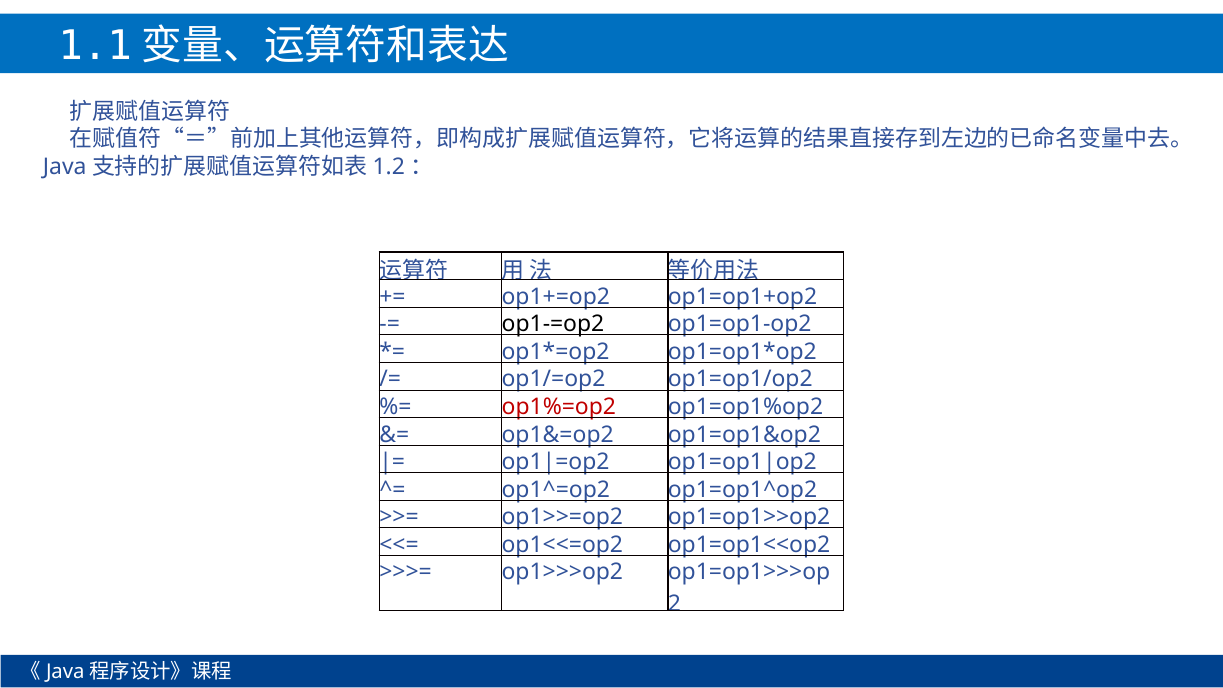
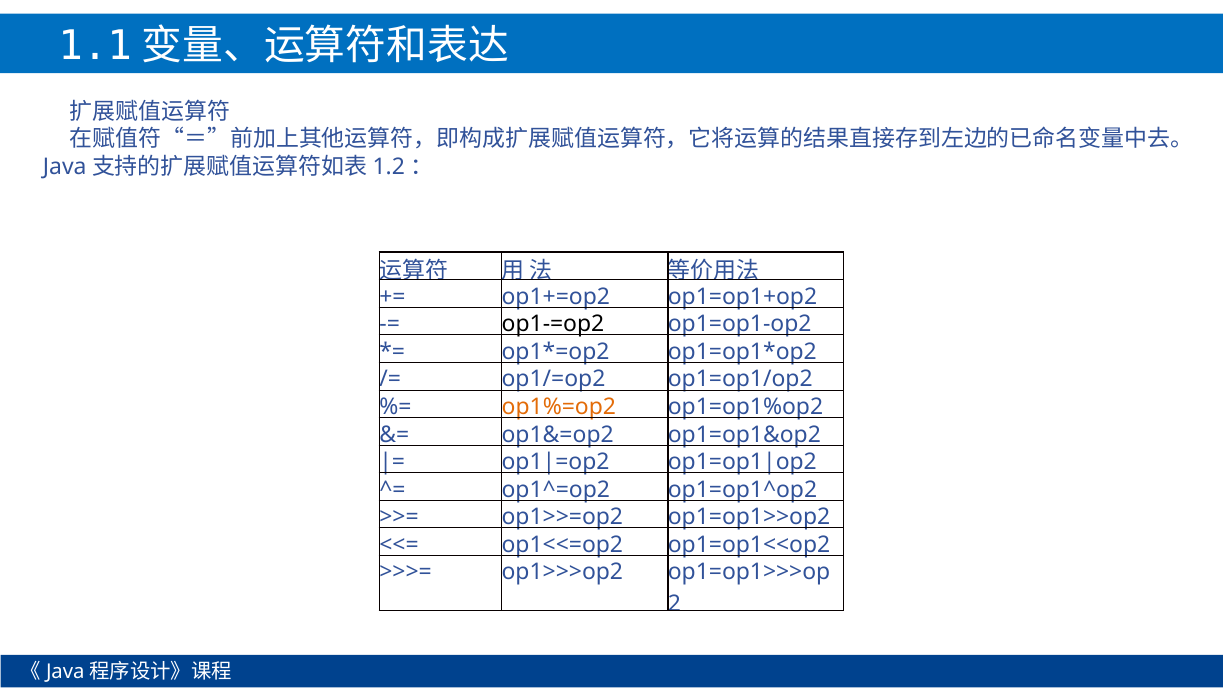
op1%=op2 colour: red -> orange
